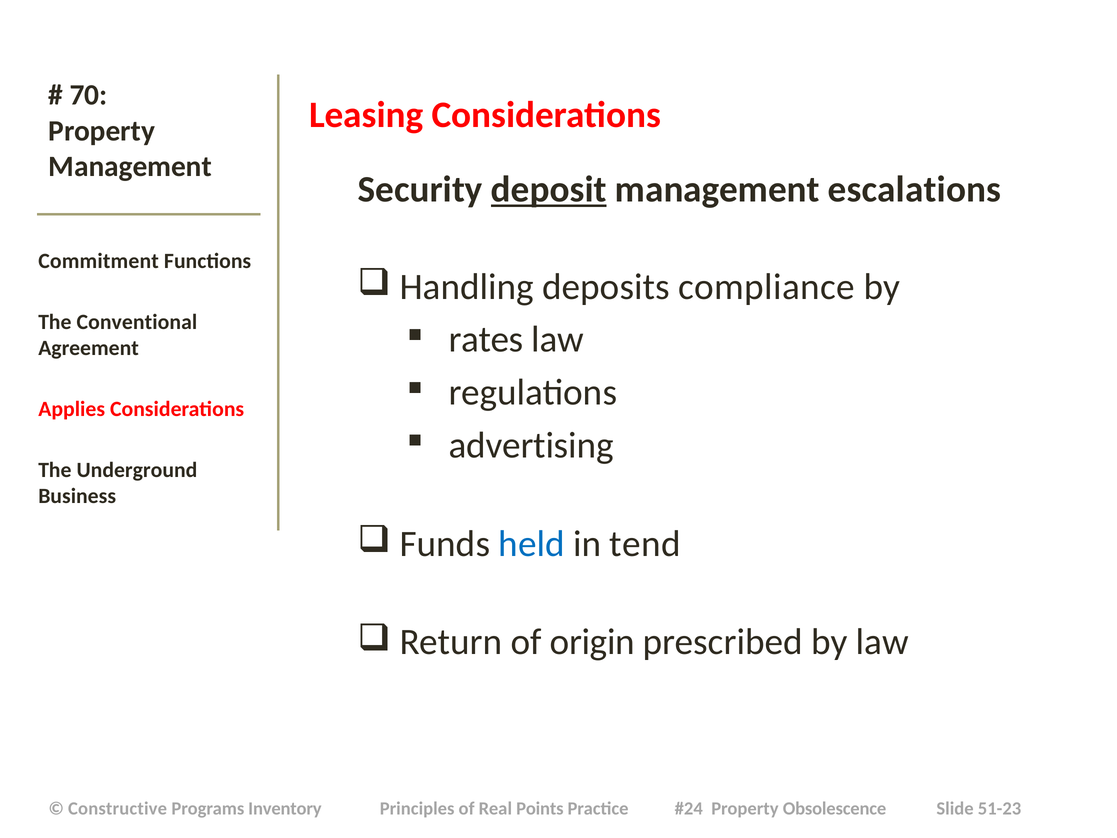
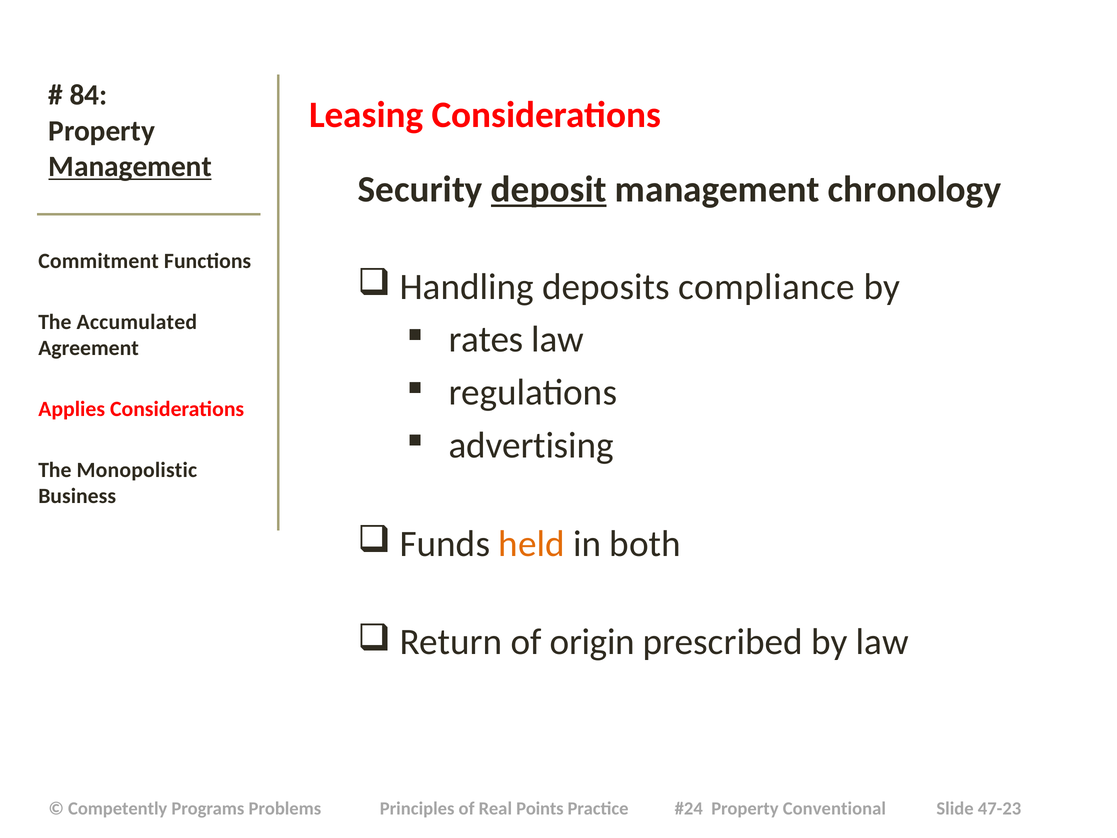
70: 70 -> 84
Management at (130, 167) underline: none -> present
escalations: escalations -> chronology
Conventional: Conventional -> Accumulated
Underground: Underground -> Monopolistic
held colour: blue -> orange
tend: tend -> both
Constructive: Constructive -> Competently
Inventory: Inventory -> Problems
Obsolescence: Obsolescence -> Conventional
51-23: 51-23 -> 47-23
